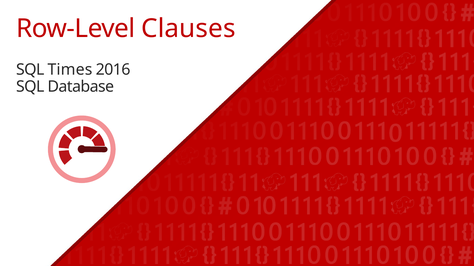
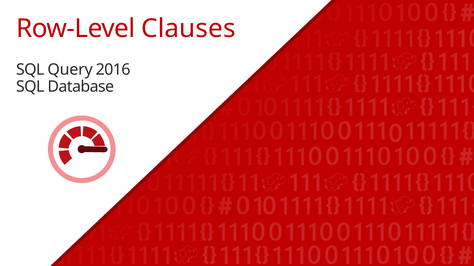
Times: Times -> Query
